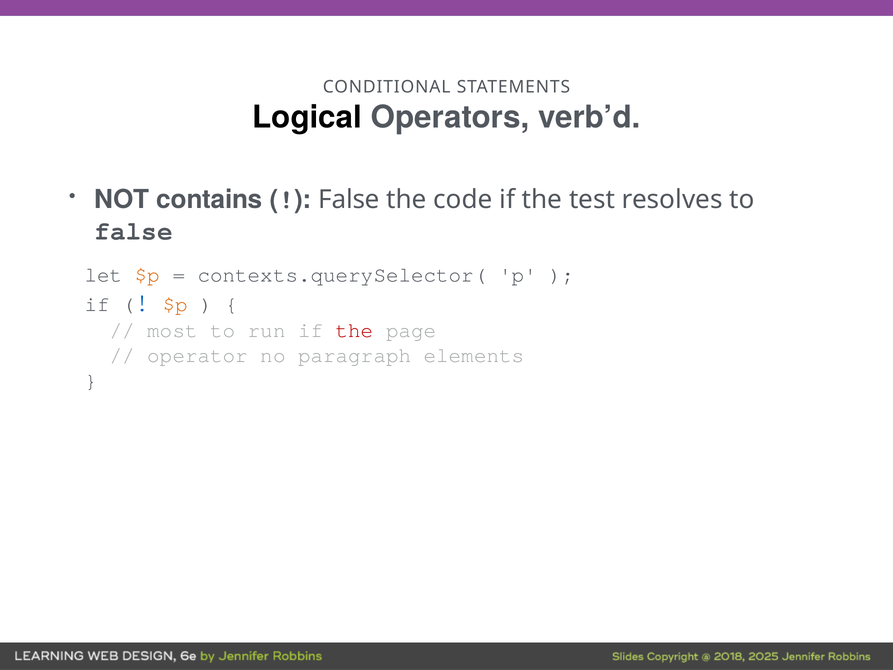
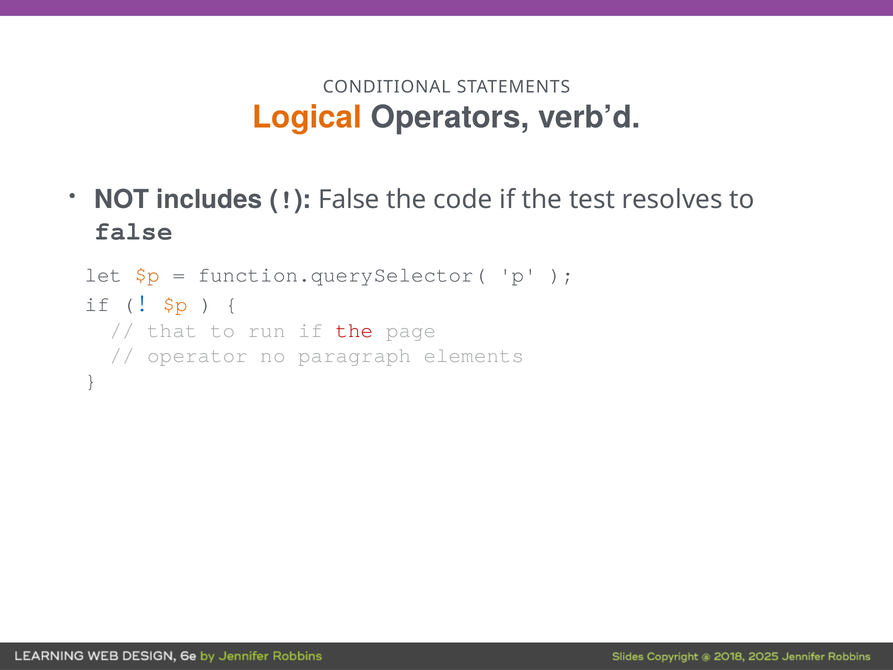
Logical colour: black -> orange
contains: contains -> includes
contexts.querySelector(: contexts.querySelector( -> function.querySelector(
most: most -> that
